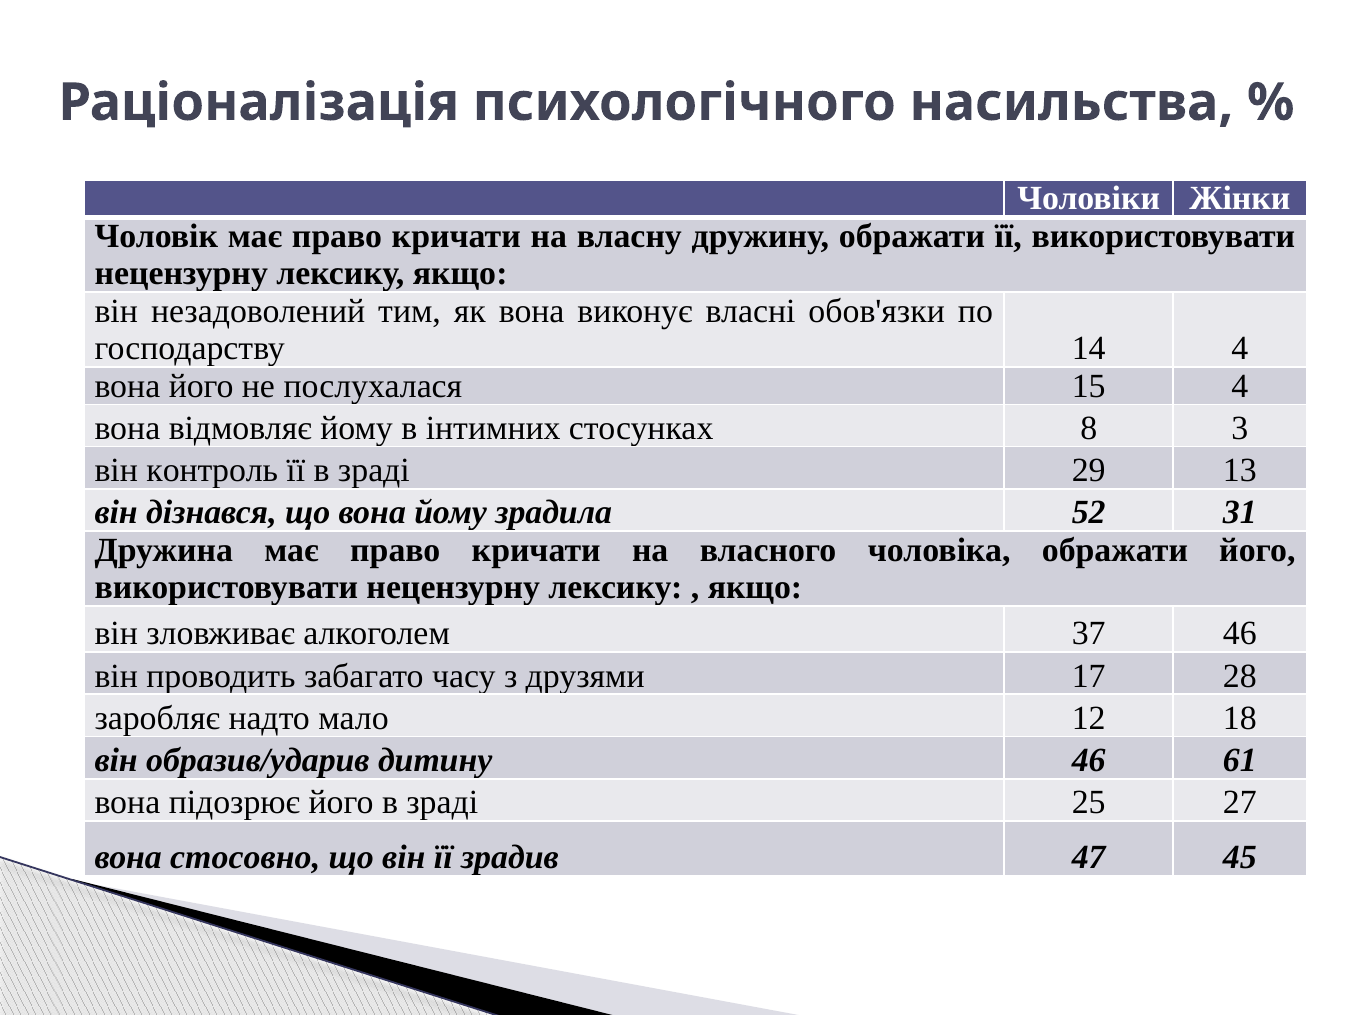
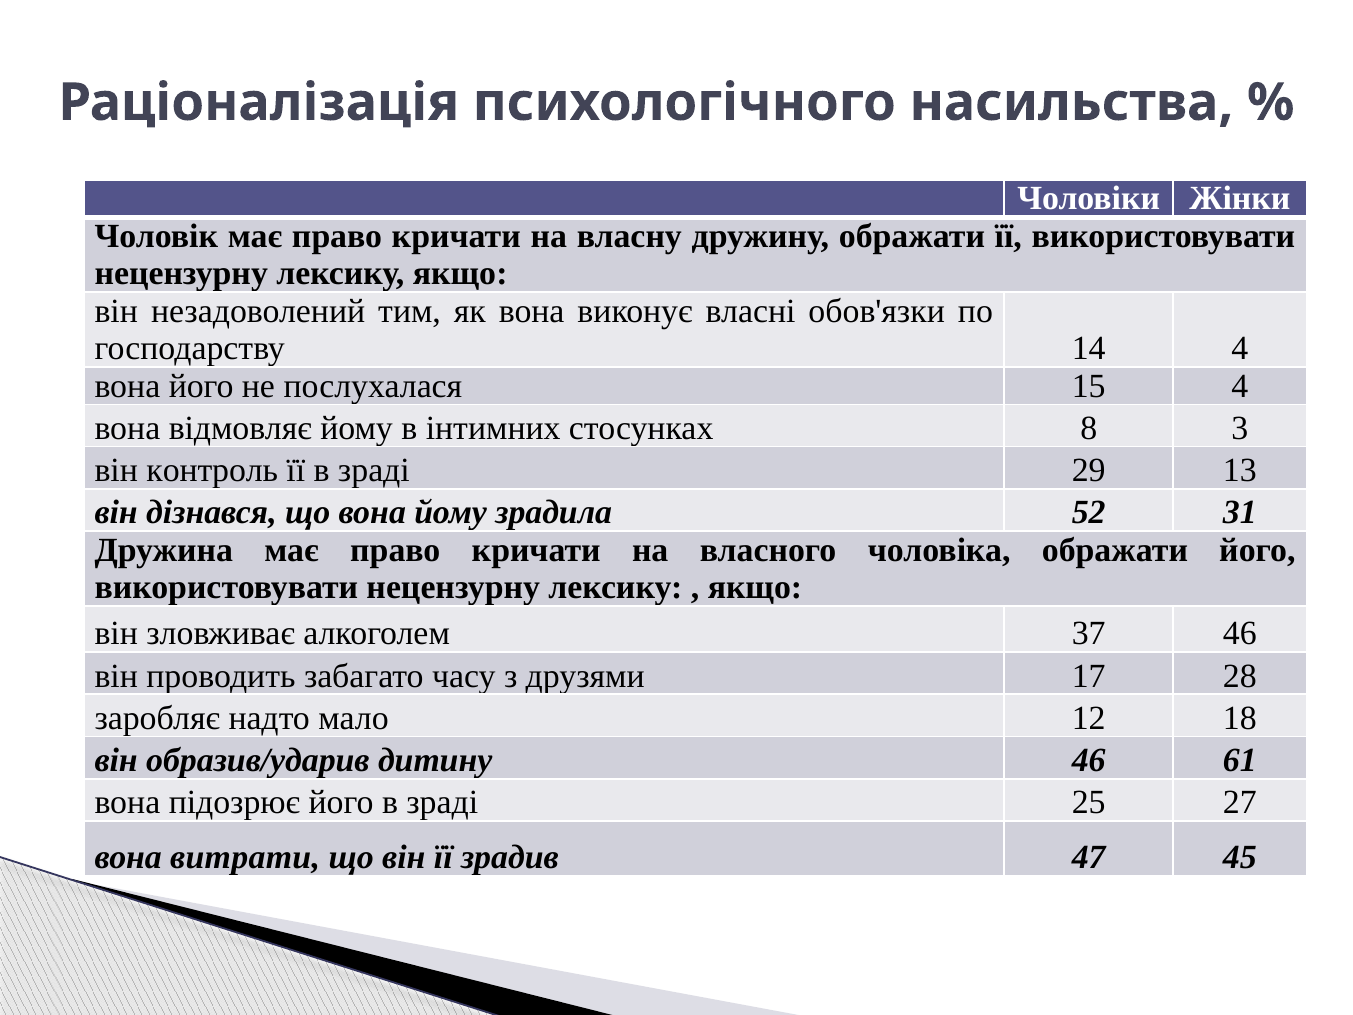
стосовно: стосовно -> витрати
